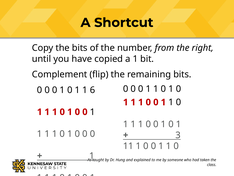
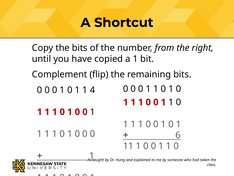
6: 6 -> 4
3: 3 -> 6
